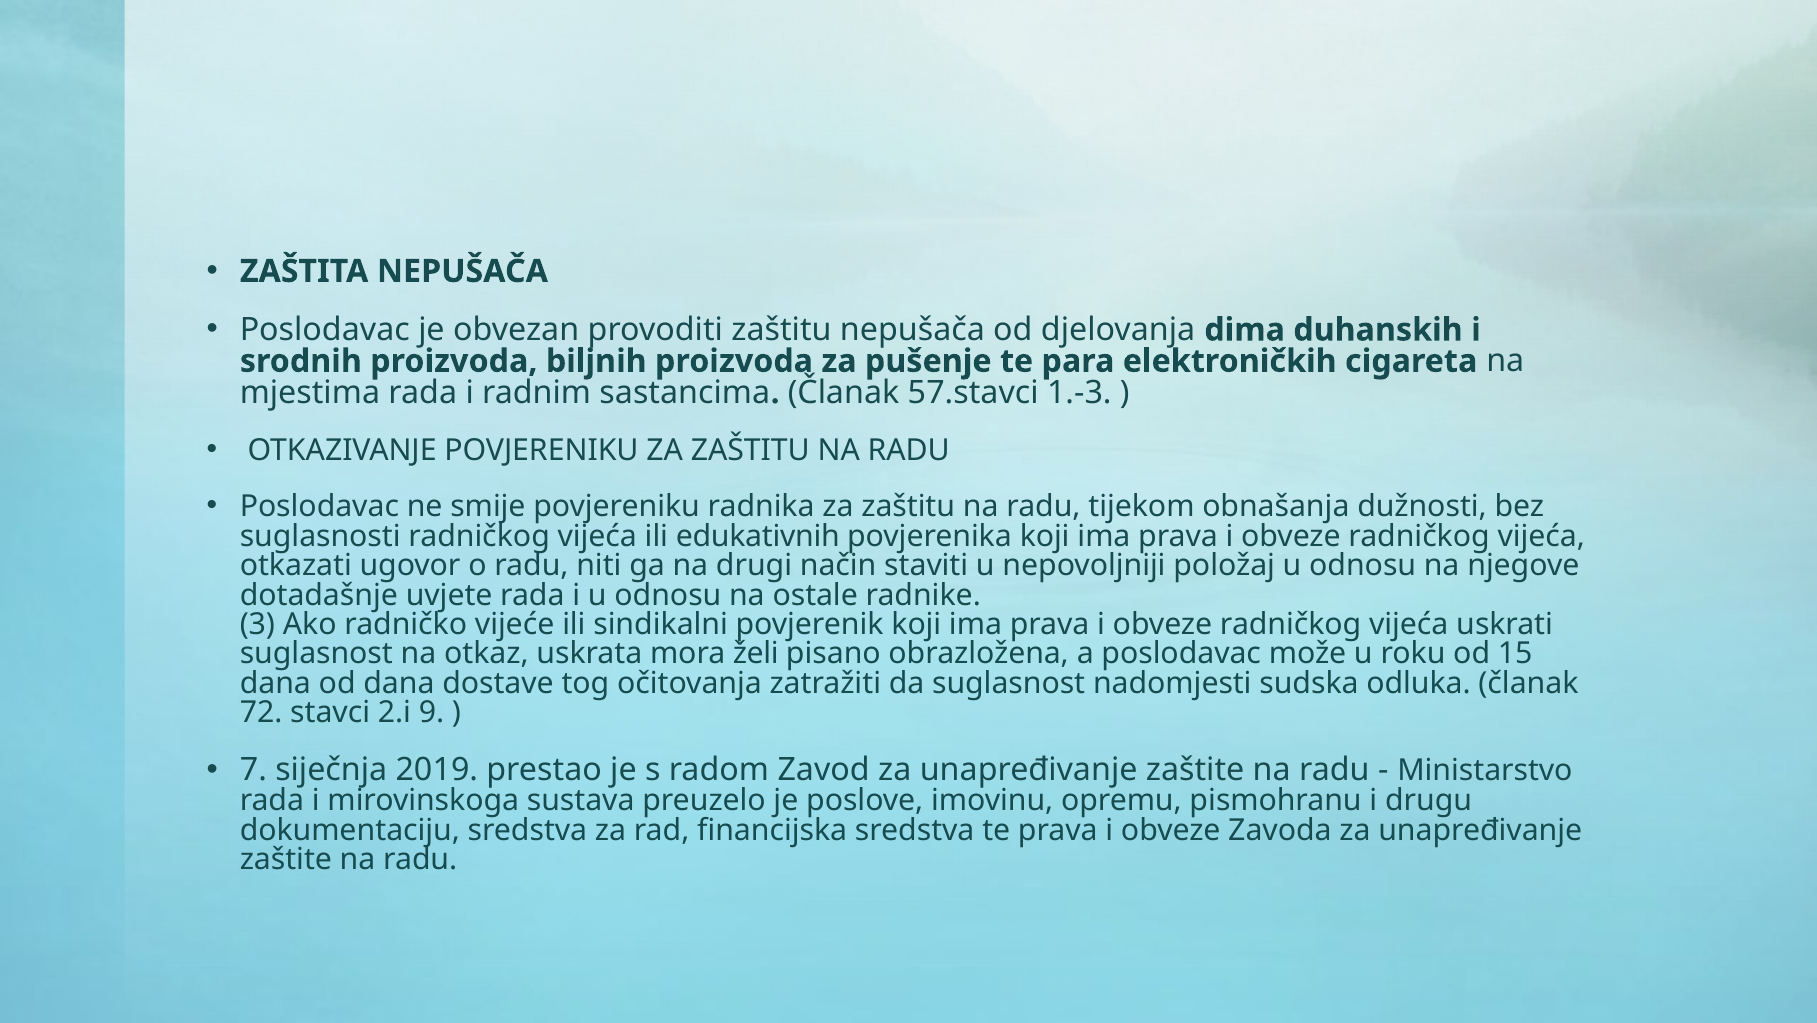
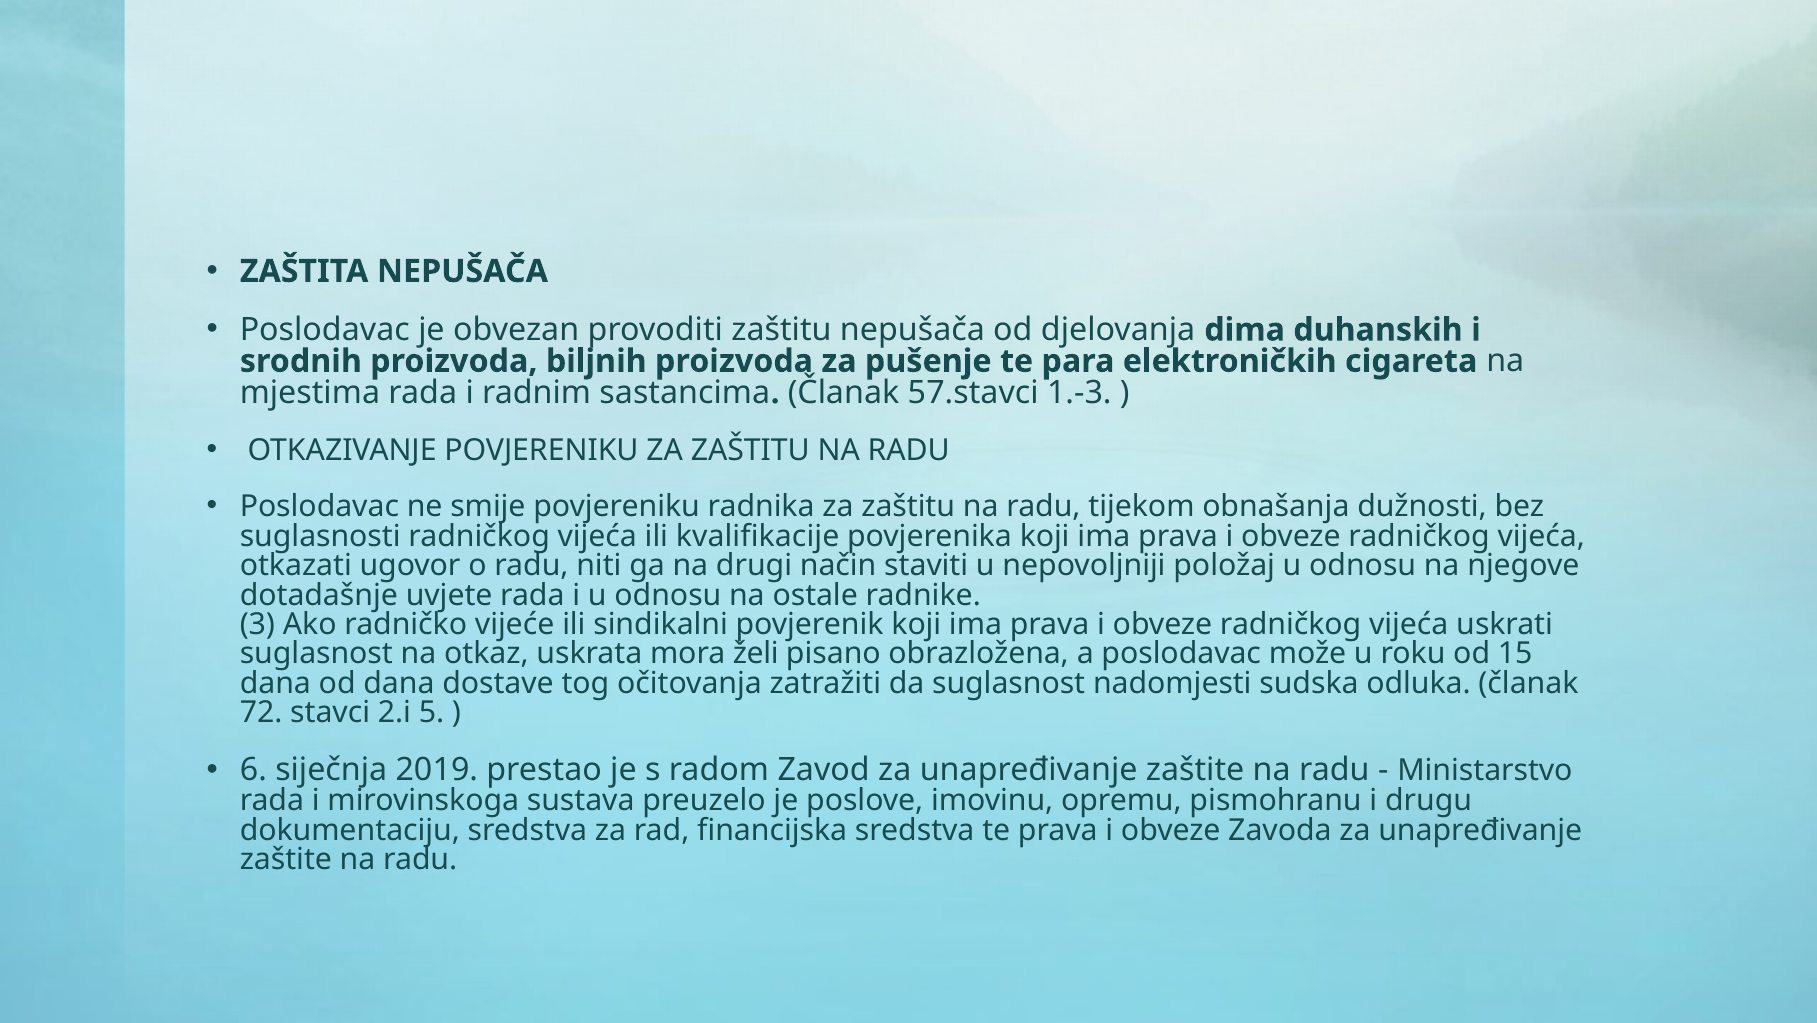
edukativnih: edukativnih -> kvalifikacije
9: 9 -> 5
7: 7 -> 6
